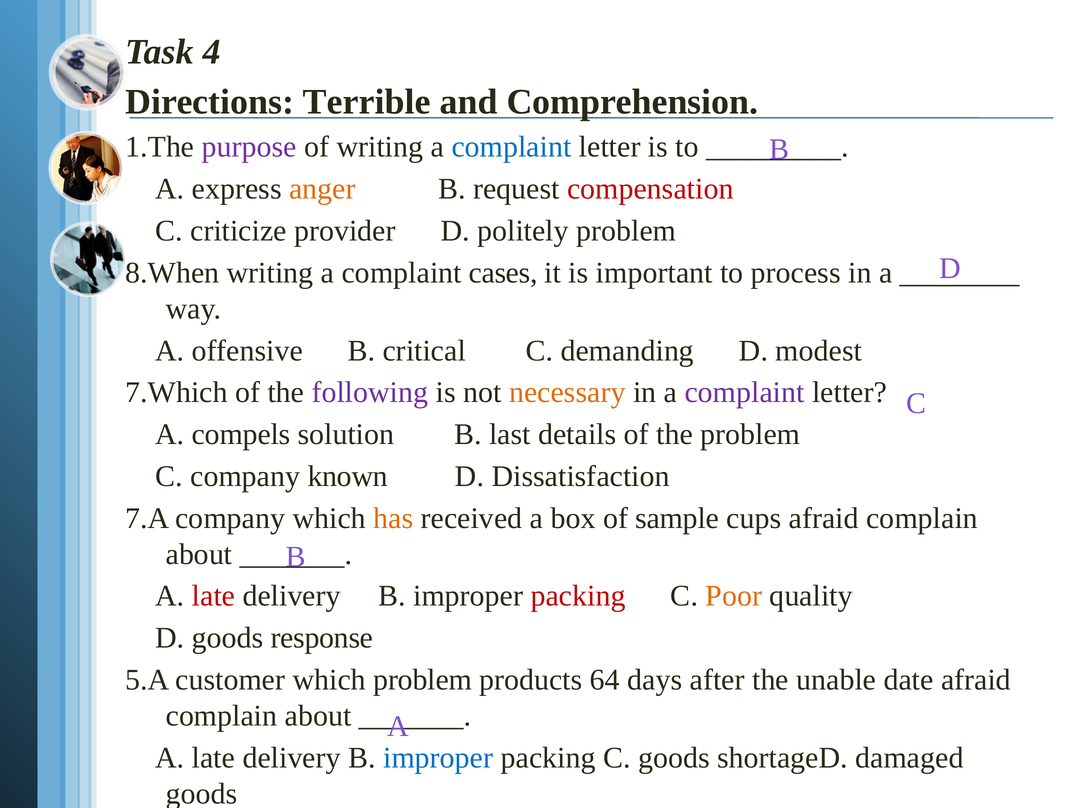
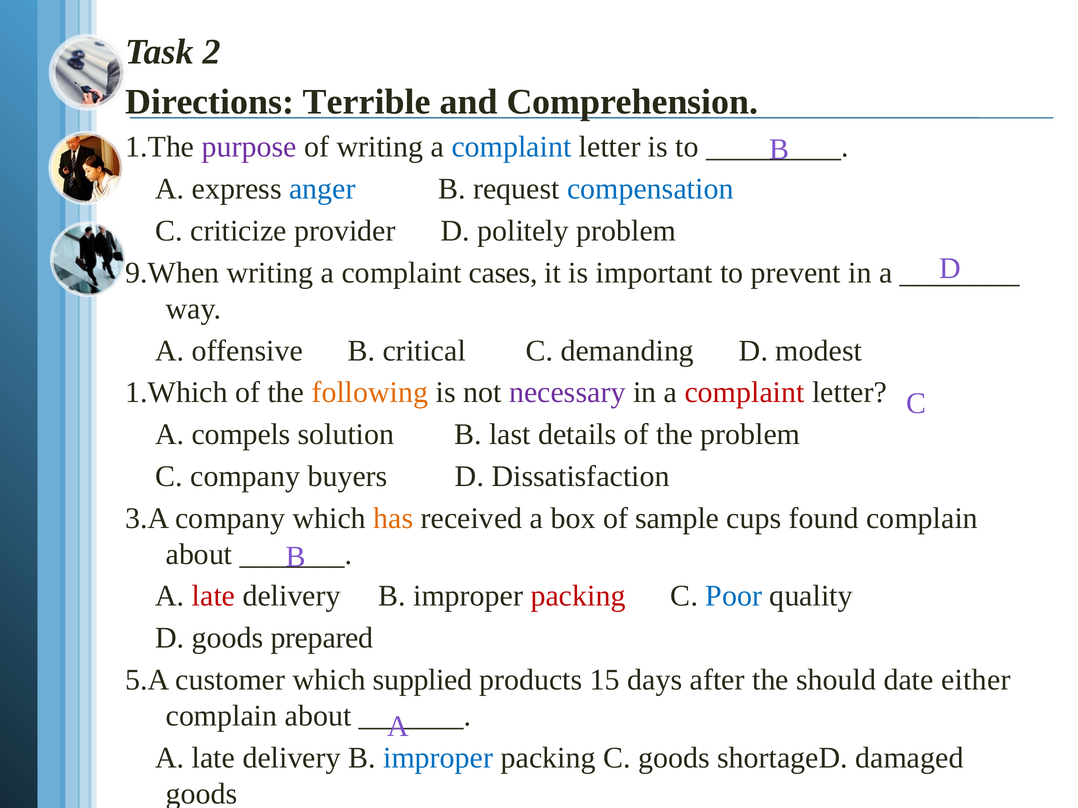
4: 4 -> 2
anger colour: orange -> blue
compensation colour: red -> blue
8.When: 8.When -> 9.When
process: process -> prevent
7.Which: 7.Which -> 1.Which
following colour: purple -> orange
necessary colour: orange -> purple
complaint at (745, 393) colour: purple -> red
known: known -> buyers
7.A: 7.A -> 3.A
cups afraid: afraid -> found
Poor colour: orange -> blue
response: response -> prepared
which problem: problem -> supplied
64: 64 -> 15
unable: unable -> should
date afraid: afraid -> either
